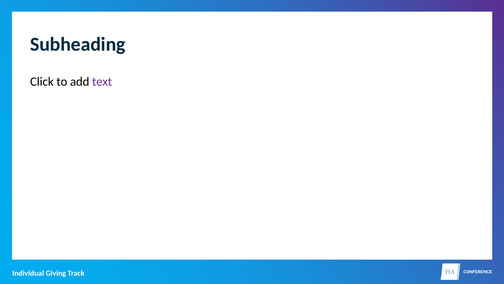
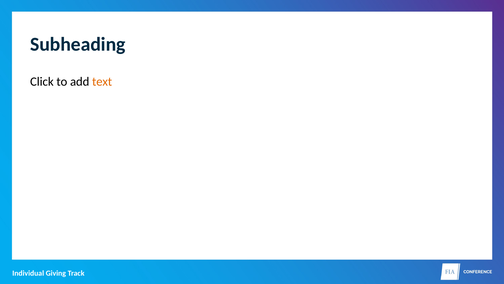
text colour: purple -> orange
